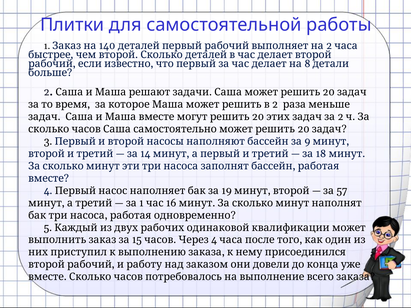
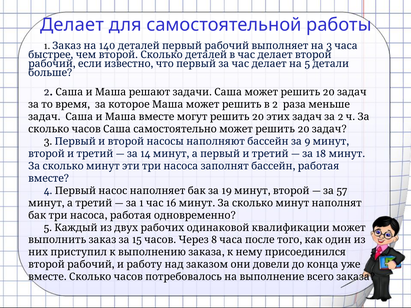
Плитки: Плитки -> Делает
140 2: 2 -> 3
8 at (307, 64): 8 -> 5
4 at (214, 240): 4 -> 8
